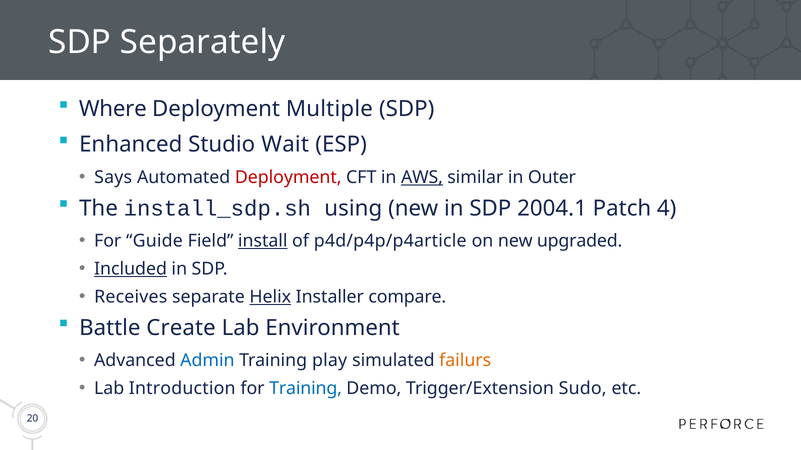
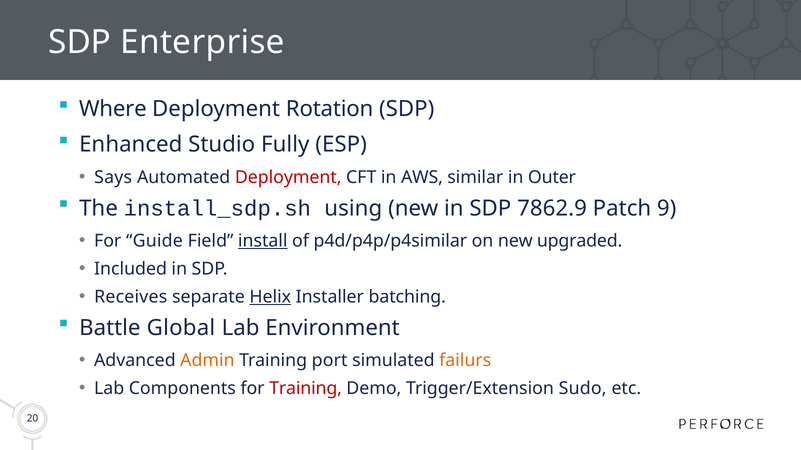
Separately: Separately -> Enterprise
Multiple: Multiple -> Rotation
Wait: Wait -> Fully
AWS underline: present -> none
2004.1: 2004.1 -> 7862.9
4: 4 -> 9
p4d/p4p/p4article: p4d/p4p/p4article -> p4d/p4p/p4similar
Included underline: present -> none
compare: compare -> batching
Create: Create -> Global
Admin colour: blue -> orange
play: play -> port
Introduction: Introduction -> Components
Training at (306, 389) colour: blue -> red
